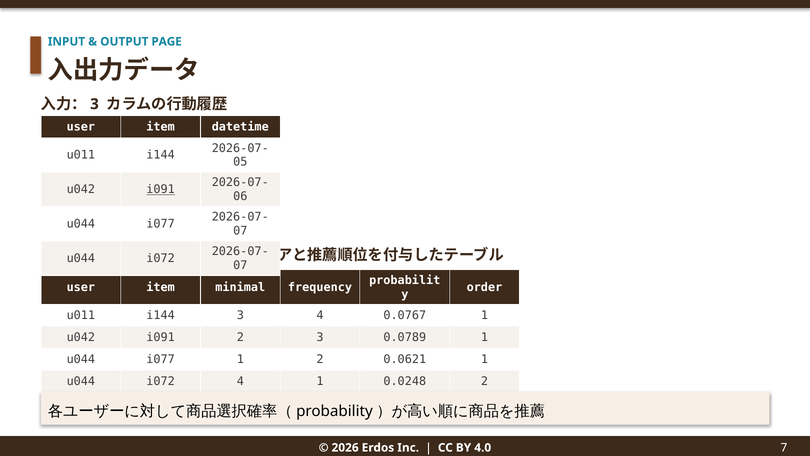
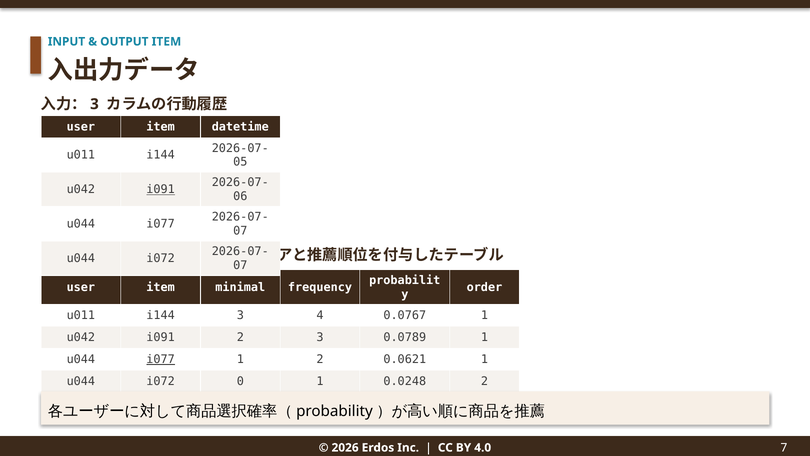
OUTPUT PAGE: PAGE -> ITEM
i077 at (161, 359) underline: none -> present
i072 4: 4 -> 0
